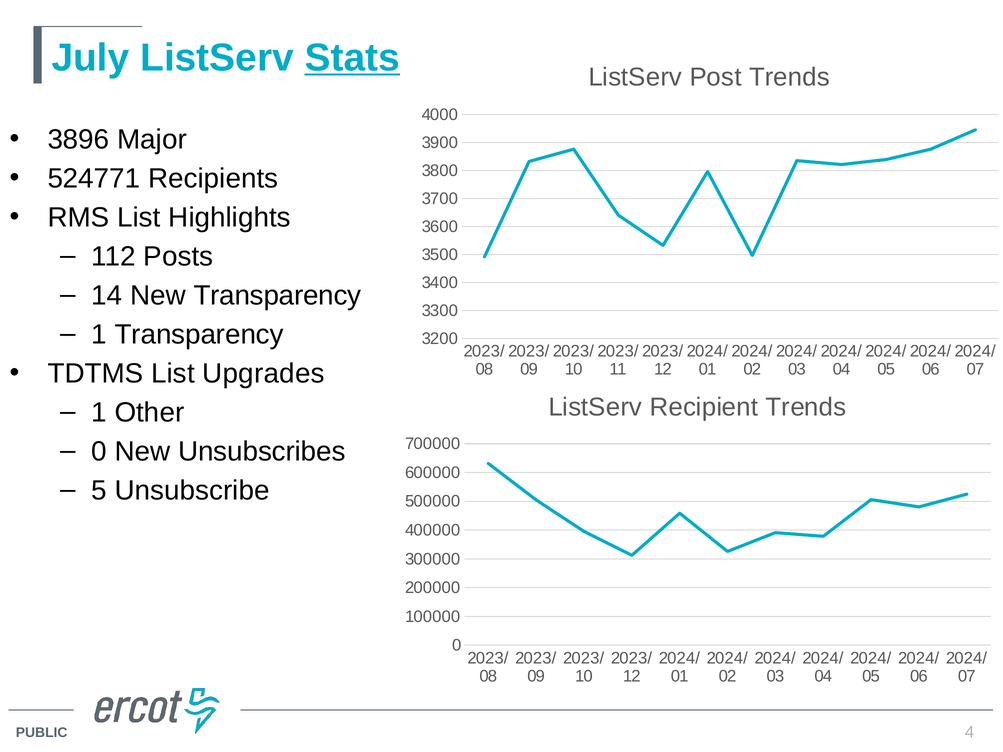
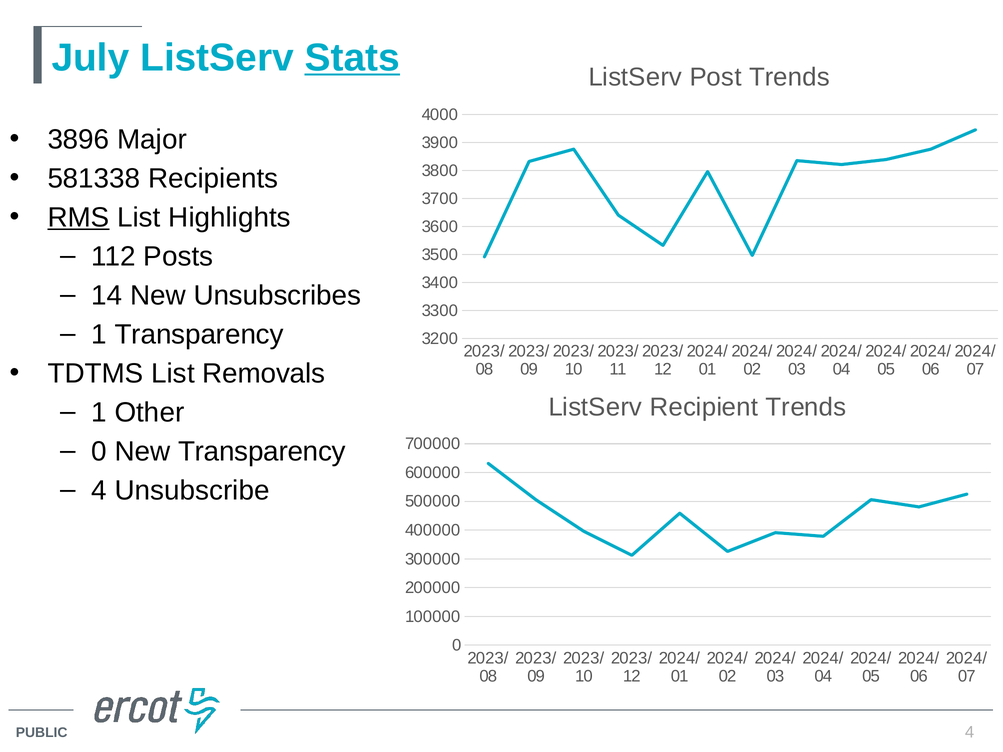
524771: 524771 -> 581338
RMS underline: none -> present
New Transparency: Transparency -> Unsubscribes
Upgrades: Upgrades -> Removals
New Unsubscribes: Unsubscribes -> Transparency
5 at (99, 491): 5 -> 4
